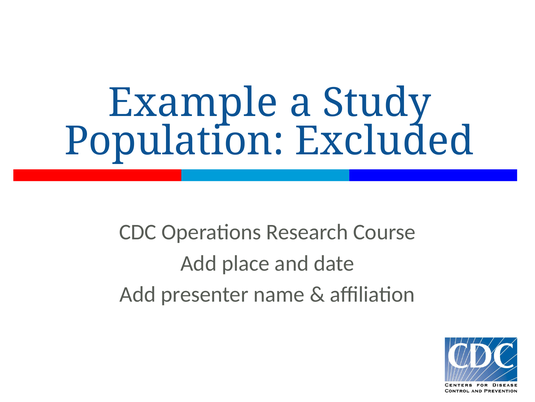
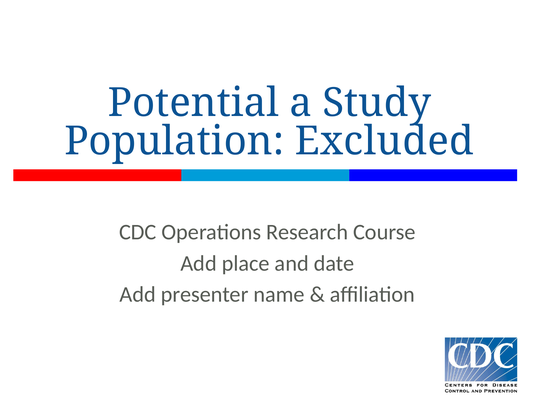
Example: Example -> Potential
